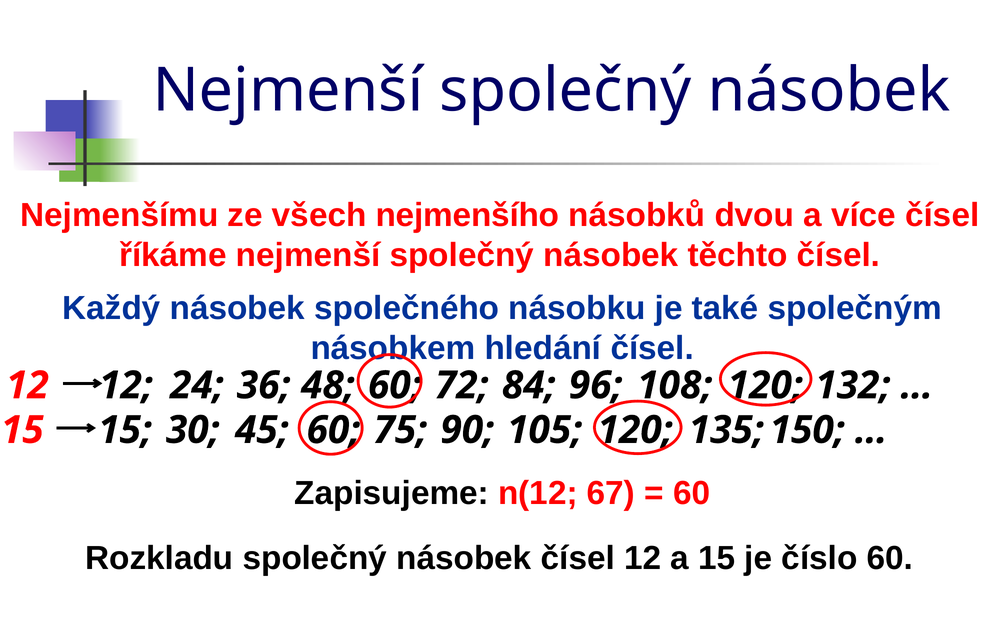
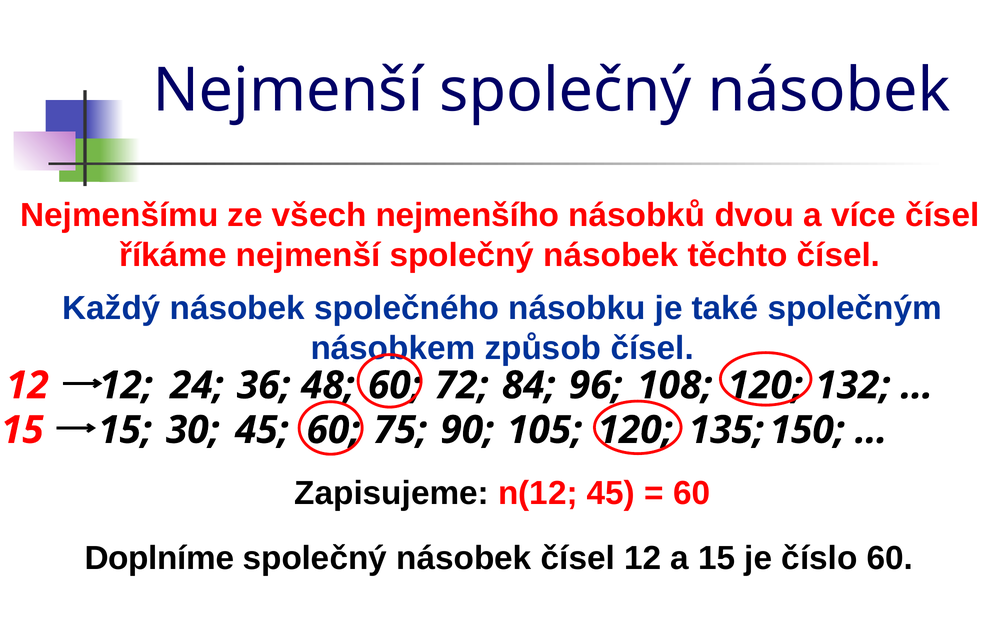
hledání: hledání -> způsob
n(12 67: 67 -> 45
Rozkladu: Rozkladu -> Doplníme
